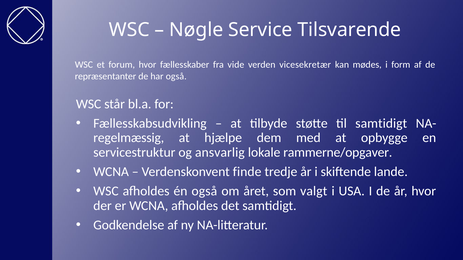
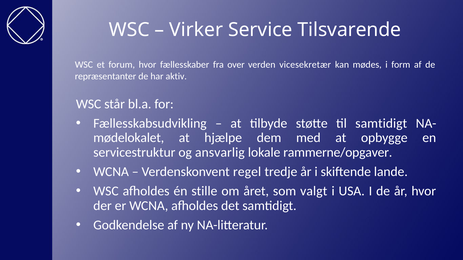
Nøgle: Nøgle -> Virker
vide: vide -> over
har også: også -> aktiv
regelmæssig: regelmæssig -> mødelokalet
finde: finde -> regel
én også: også -> stille
